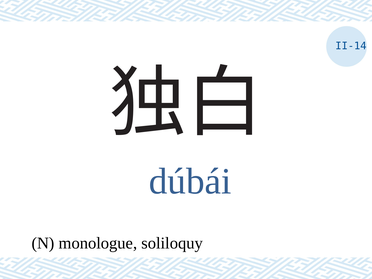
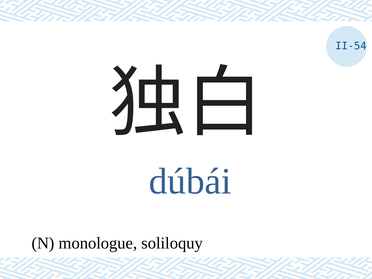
II-14: II-14 -> II-54
